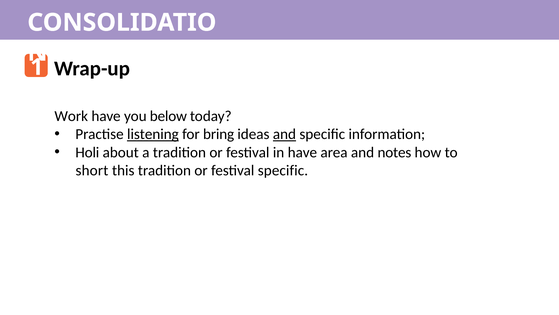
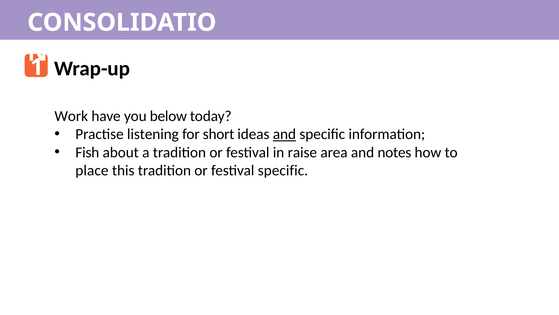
listening underline: present -> none
bring: bring -> short
Holi: Holi -> Fish
in have: have -> raise
short: short -> place
